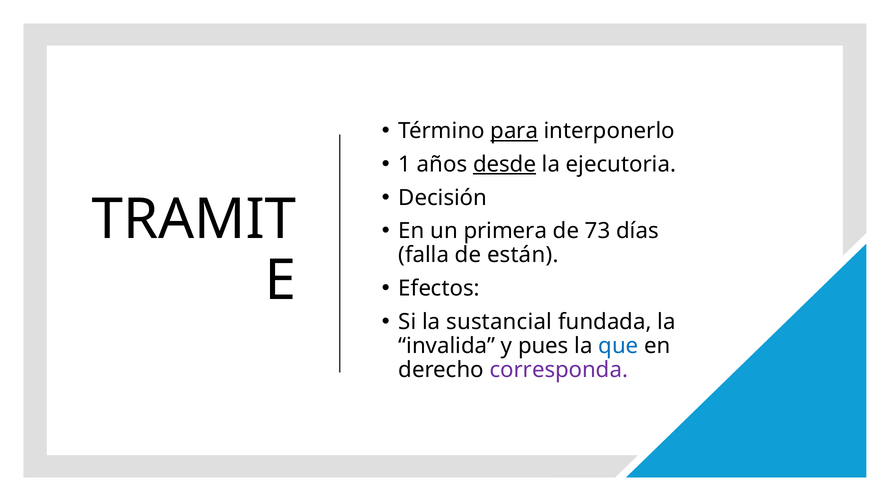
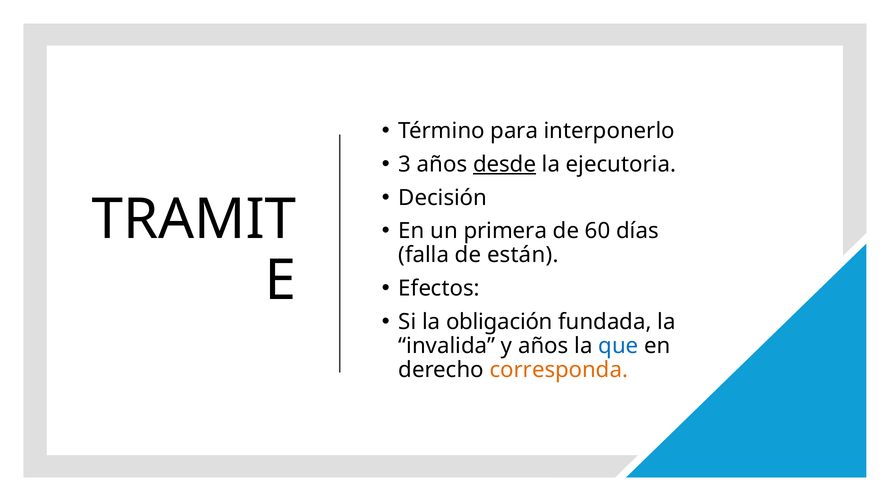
para underline: present -> none
1: 1 -> 3
73: 73 -> 60
sustancial: sustancial -> obligación
y pues: pues -> años
corresponda colour: purple -> orange
